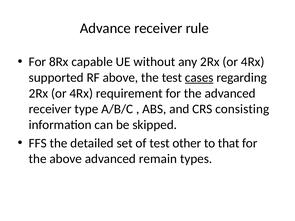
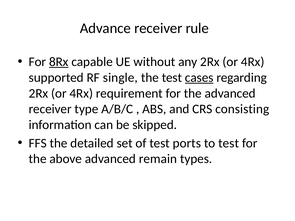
8Rx underline: none -> present
RF above: above -> single
other: other -> ports
to that: that -> test
